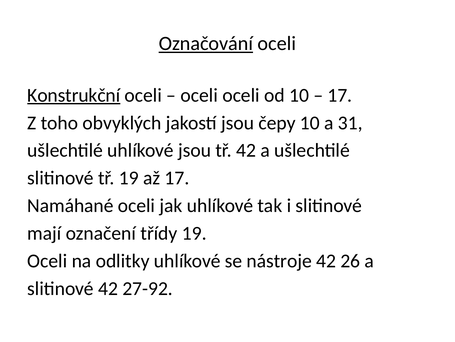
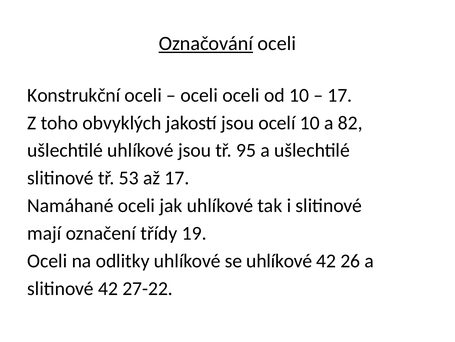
Konstrukční underline: present -> none
čepy: čepy -> ocelí
31: 31 -> 82
tř 42: 42 -> 95
tř 19: 19 -> 53
se nástroje: nástroje -> uhlíkové
27-92: 27-92 -> 27-22
